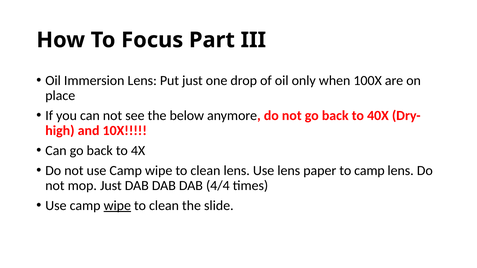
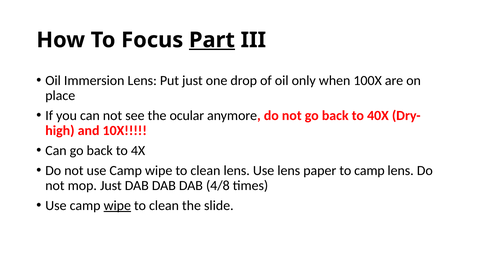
Part underline: none -> present
below: below -> ocular
4/4: 4/4 -> 4/8
